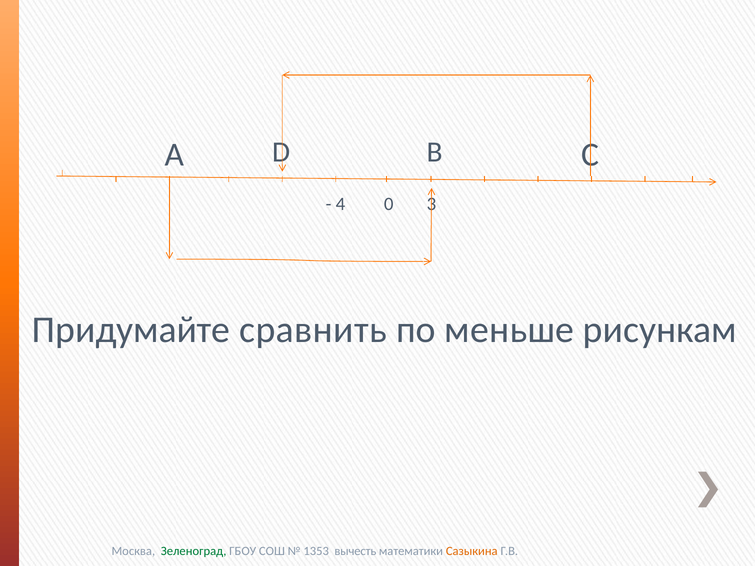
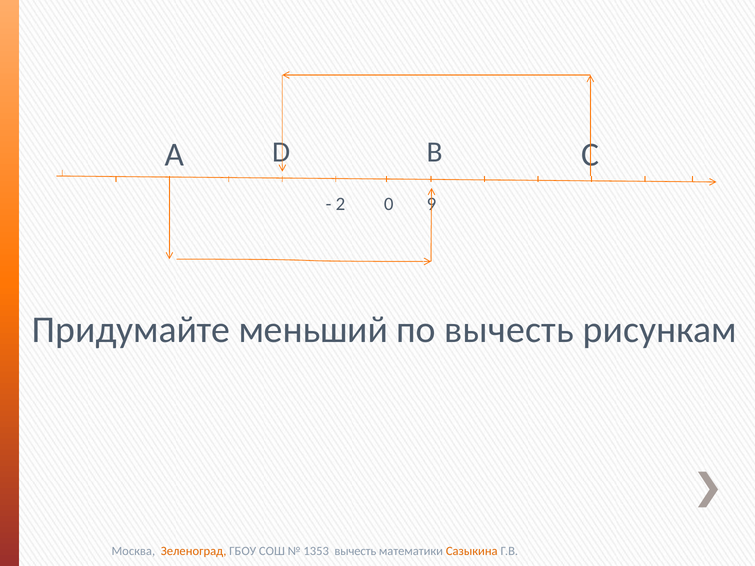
4: 4 -> 2
3: 3 -> 9
сравнить: сравнить -> меньший
по меньше: меньше -> вычесть
Зеленоград colour: green -> orange
